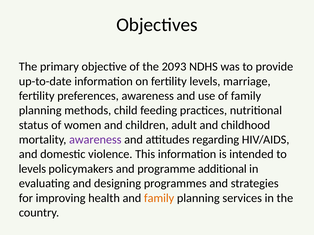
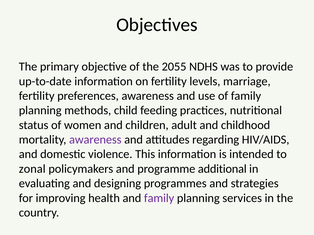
2093: 2093 -> 2055
levels at (32, 169): levels -> zonal
family at (159, 198) colour: orange -> purple
